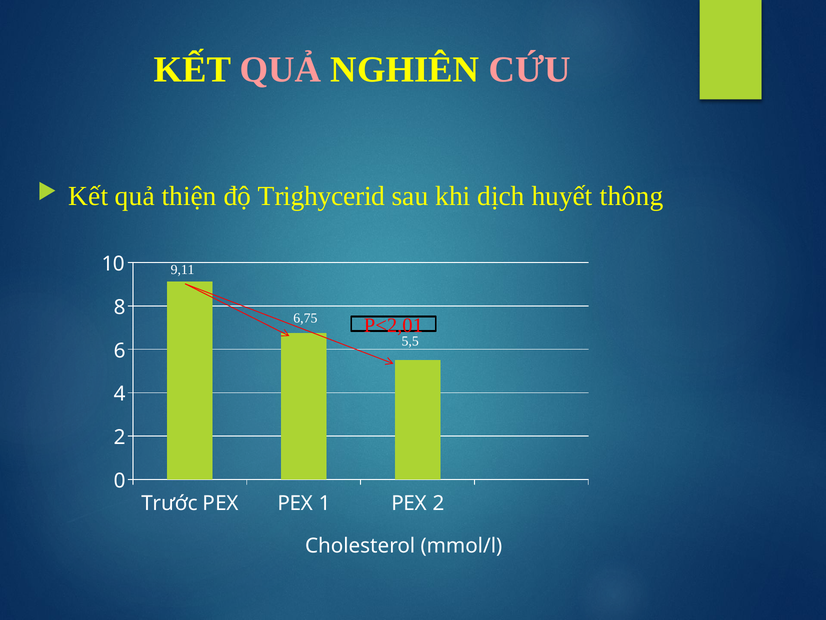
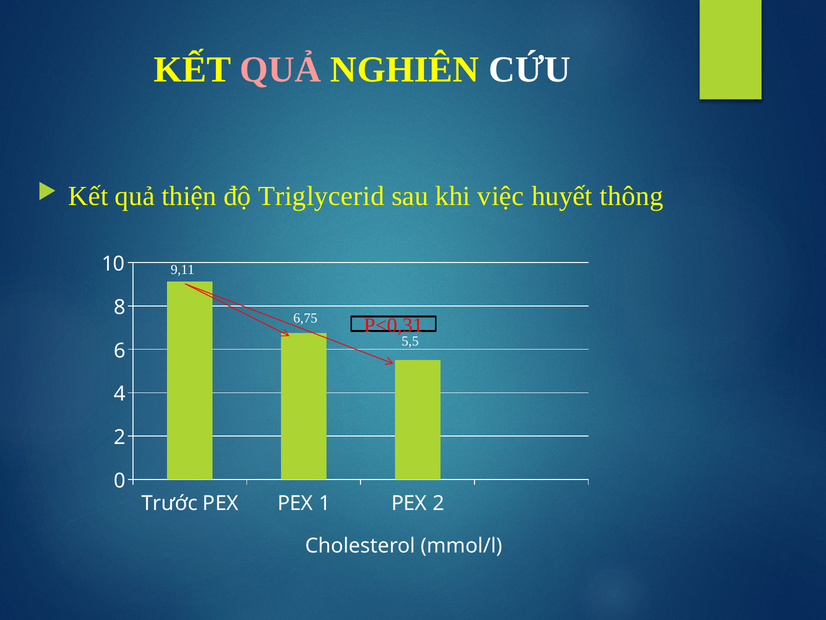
CỨU colour: pink -> white
Trighycerid: Trighycerid -> Triglycerid
dịch: dịch -> việc
P<2,01: P<2,01 -> P<0,31
